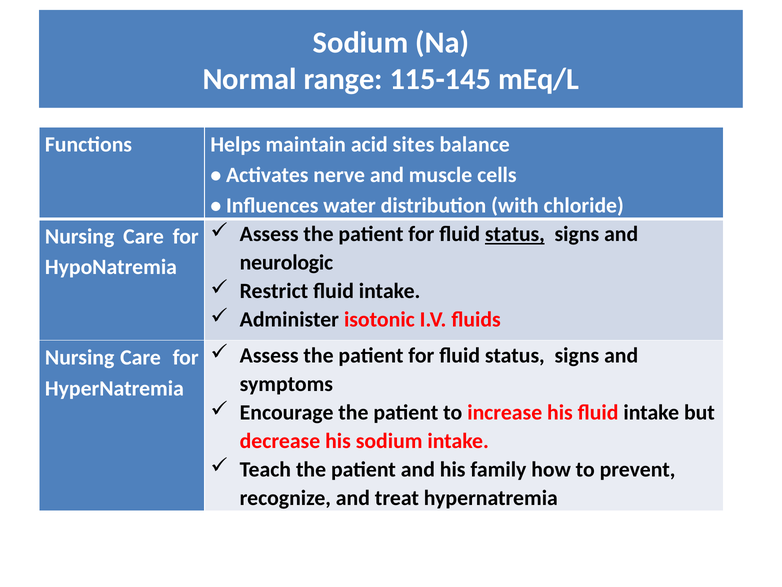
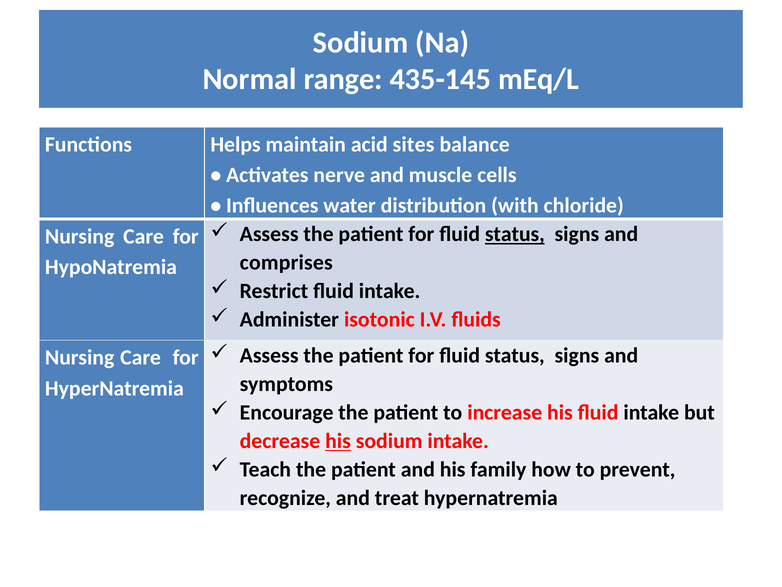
115-145: 115-145 -> 435-145
neurologic: neurologic -> comprises
his at (338, 441) underline: none -> present
